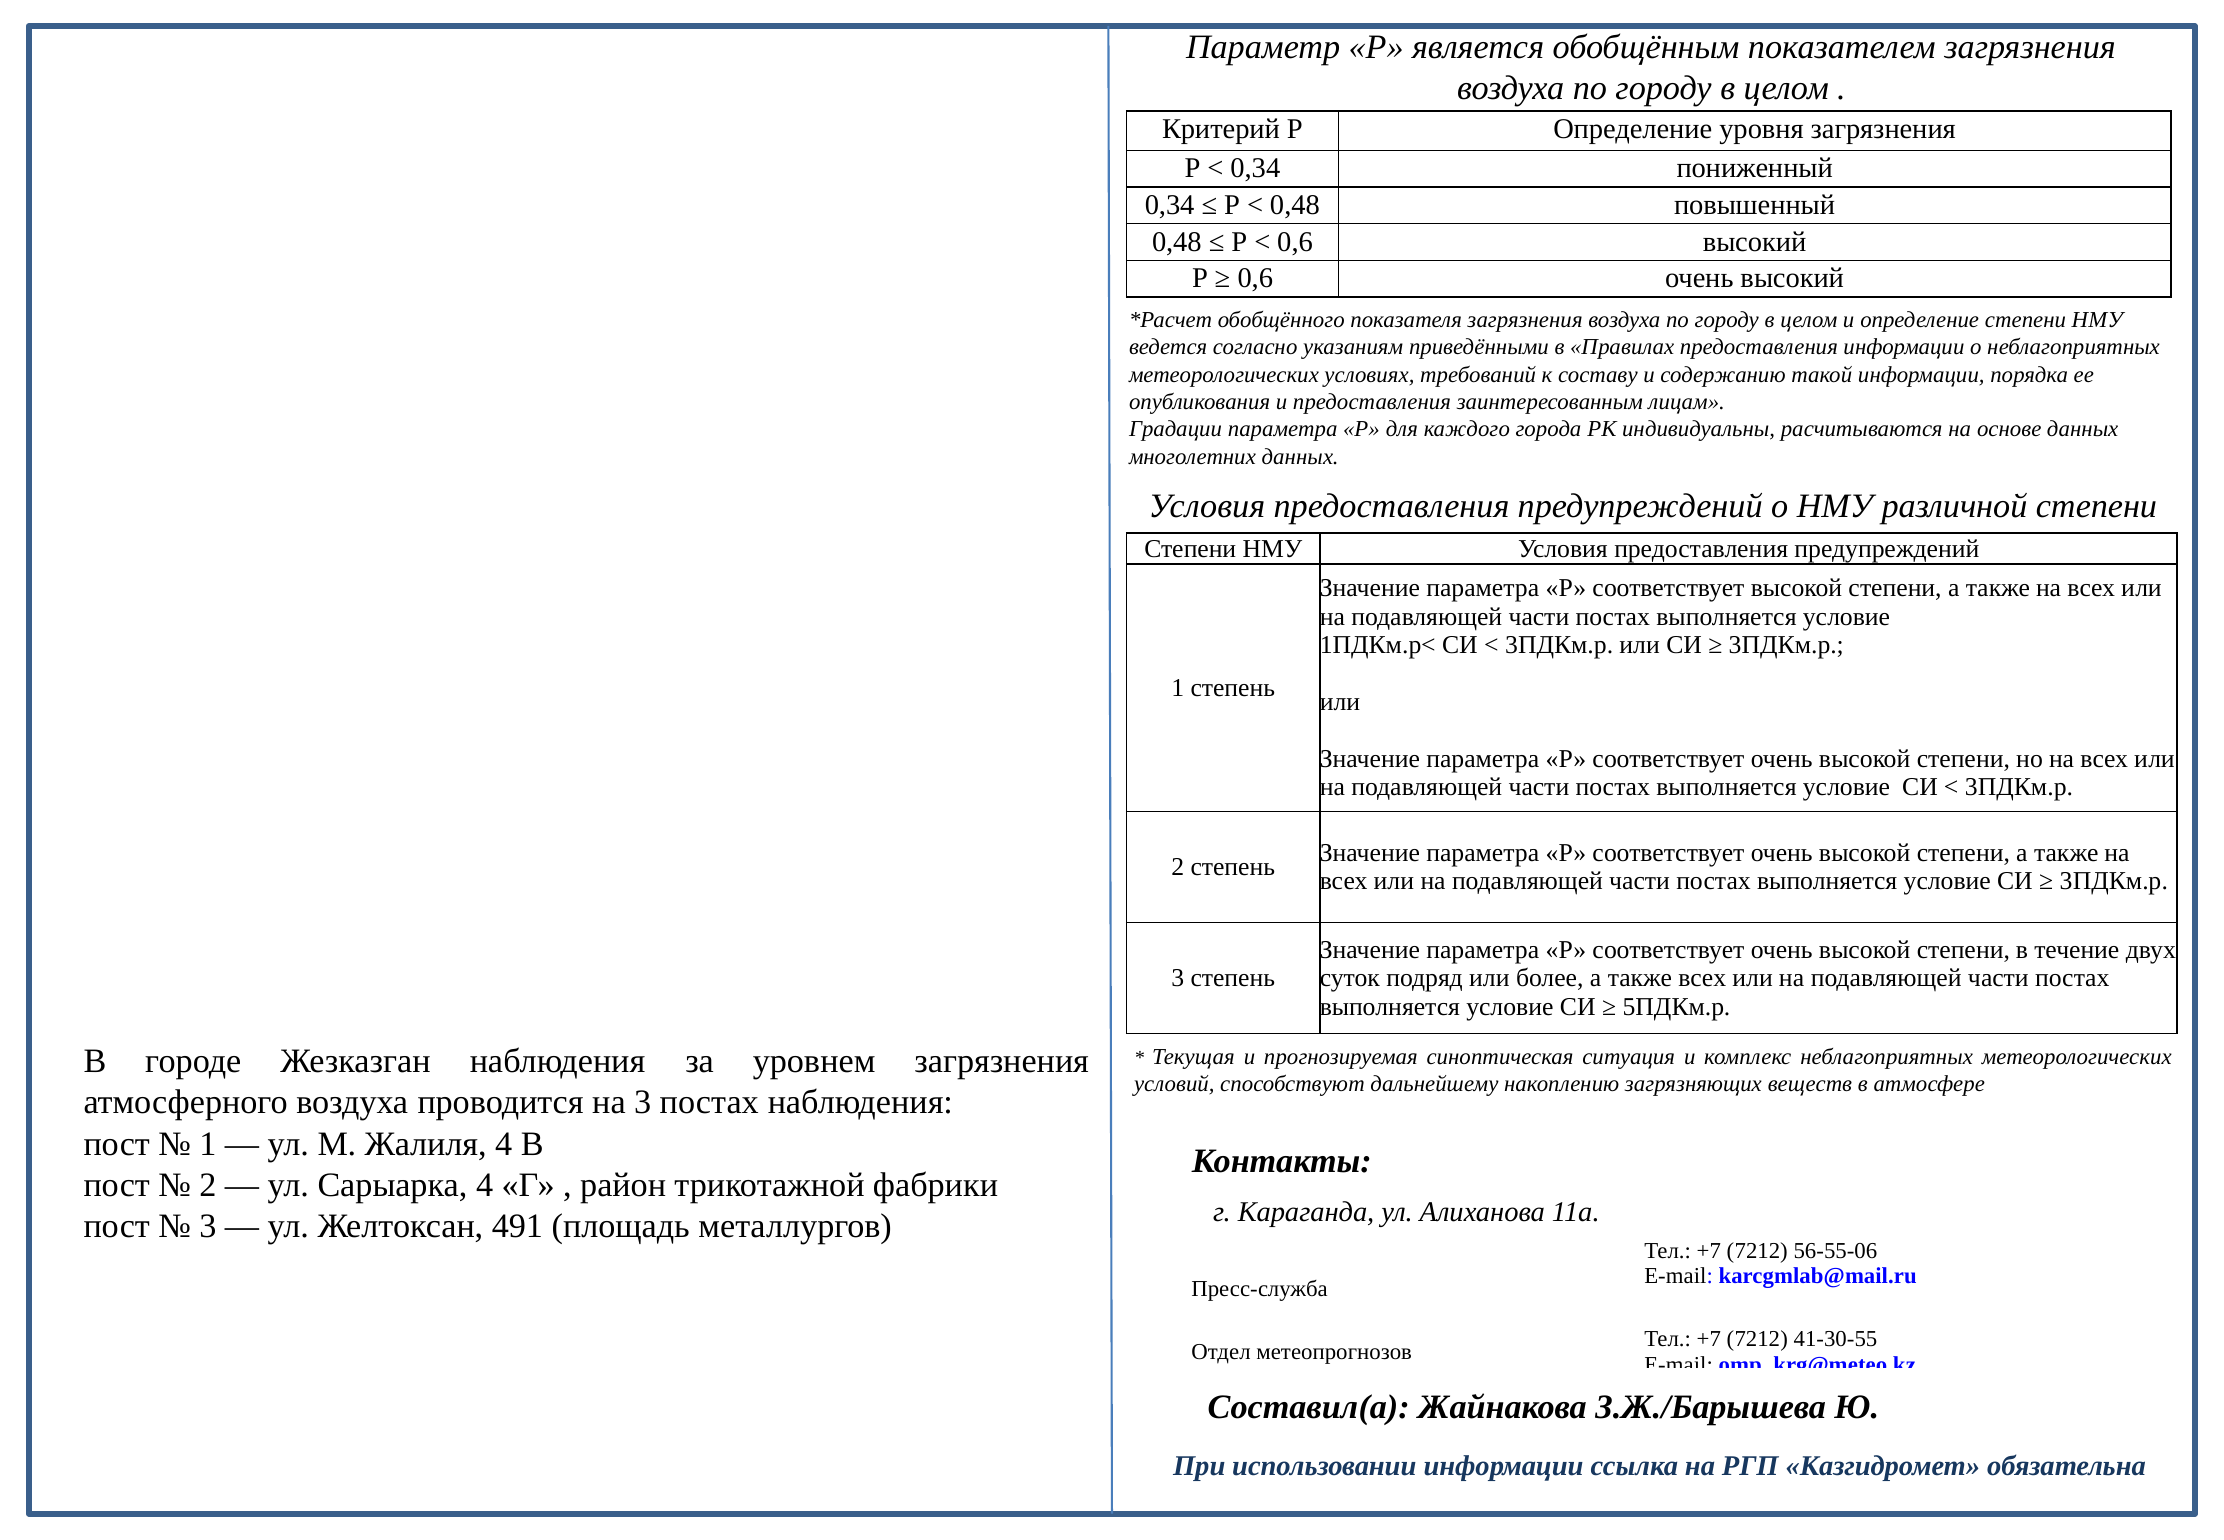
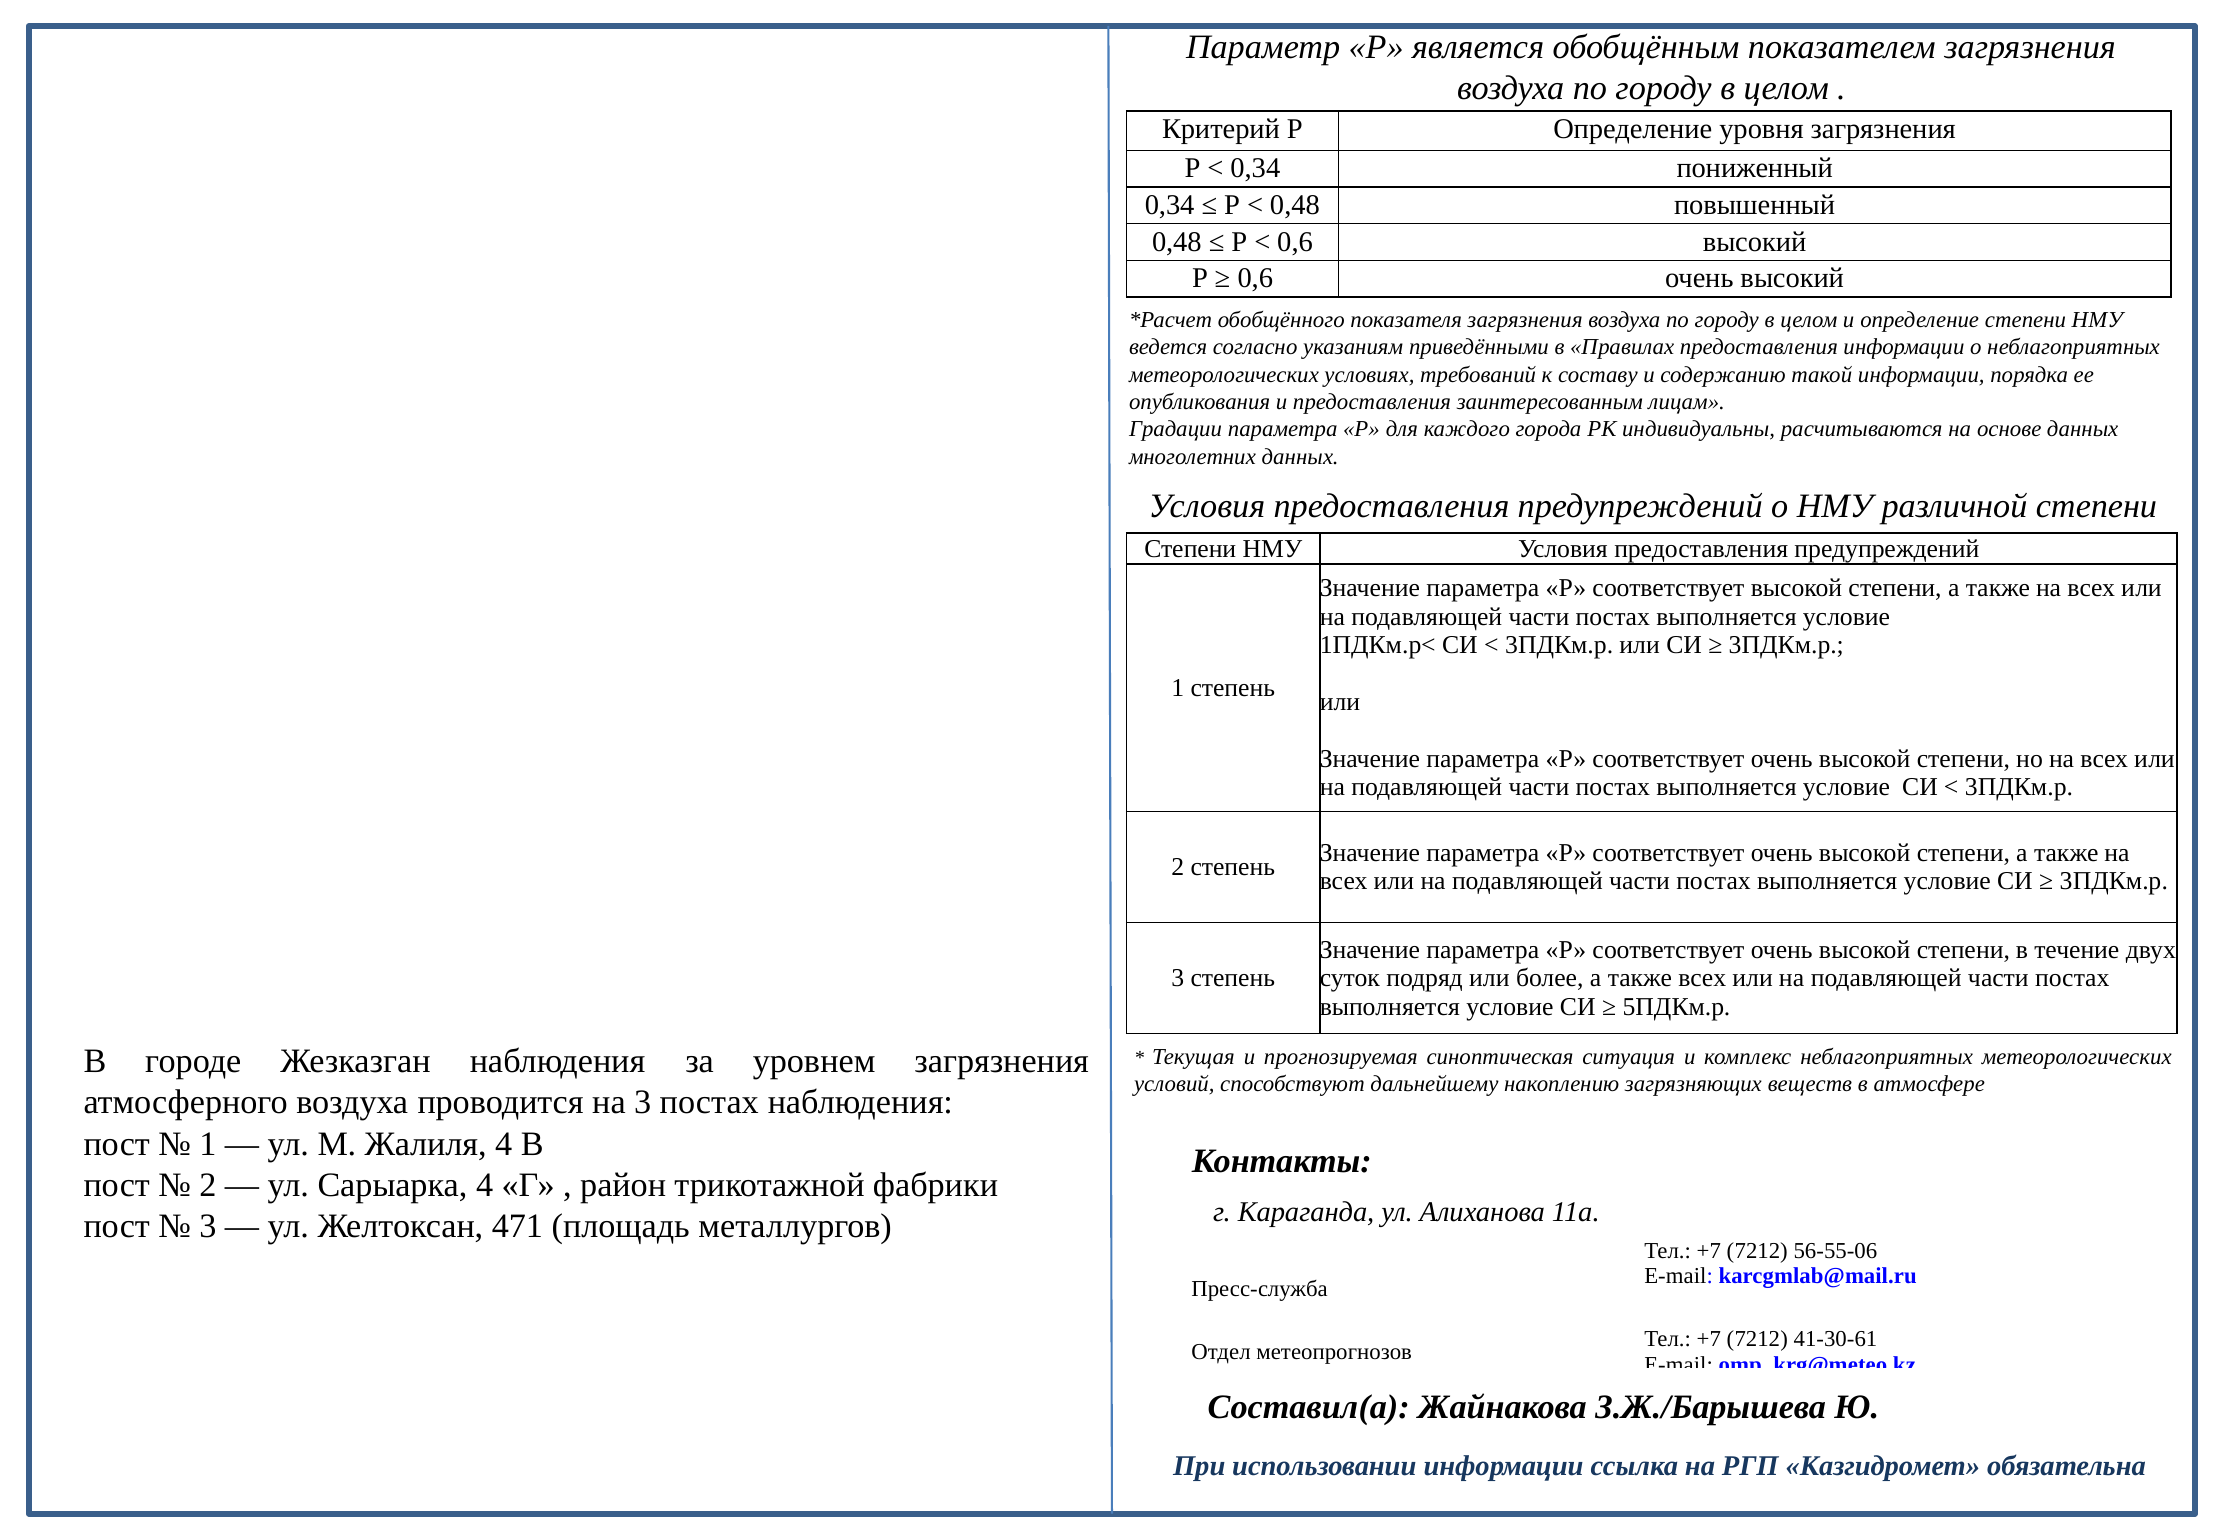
491: 491 -> 471
41-30-55: 41-30-55 -> 41-30-61
